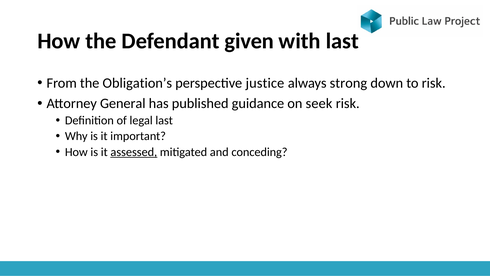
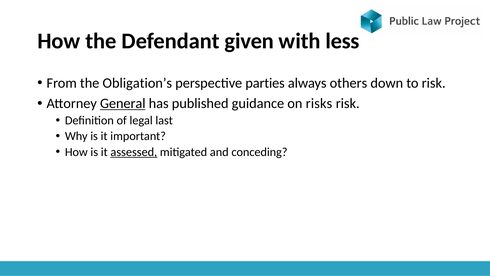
with last: last -> less
justice: justice -> parties
strong: strong -> others
General underline: none -> present
seek: seek -> risks
